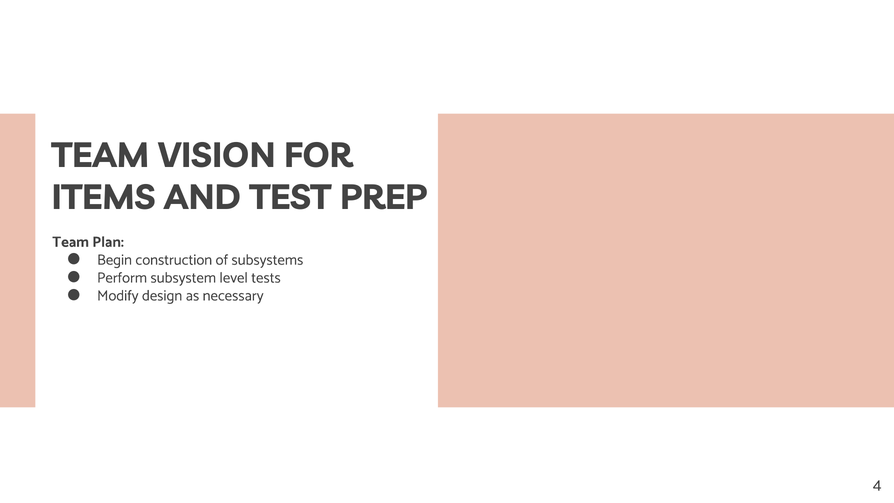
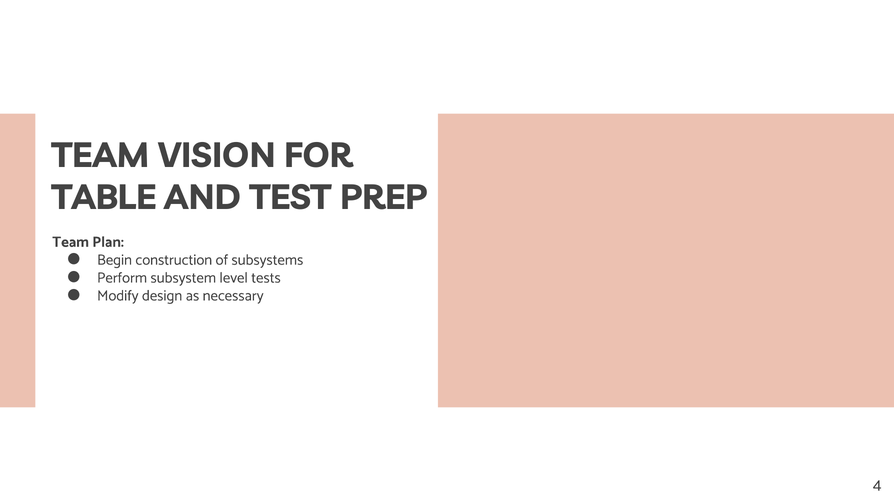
ITEMS: ITEMS -> TABLE
